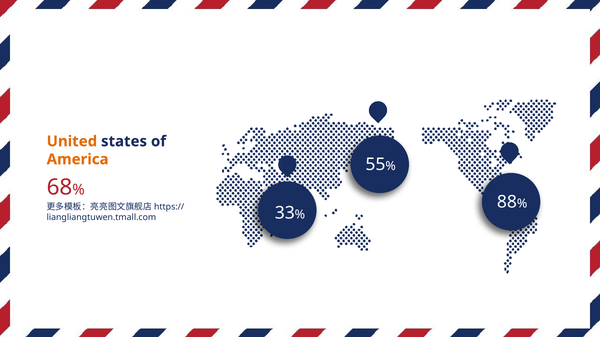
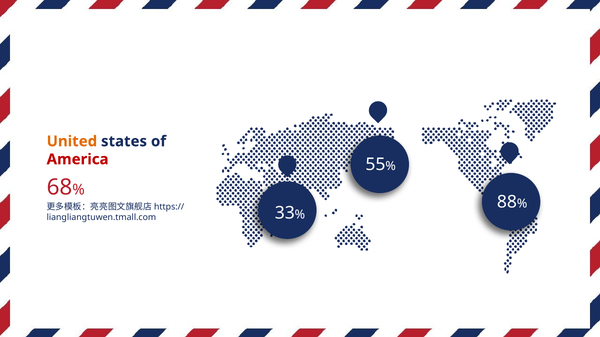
America colour: orange -> red
